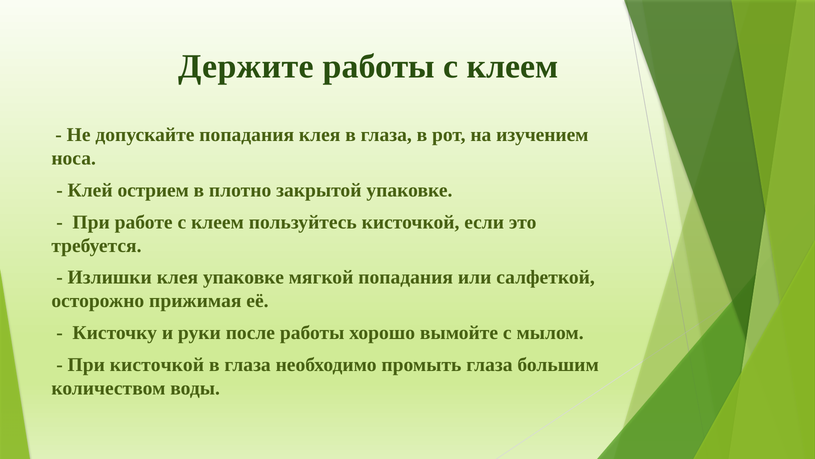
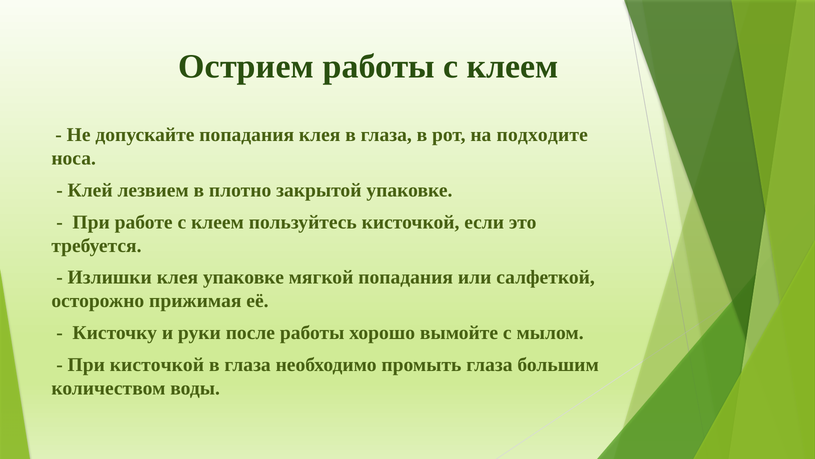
Держите: Держите -> Острием
изучением: изучением -> подходите
острием: острием -> лезвием
